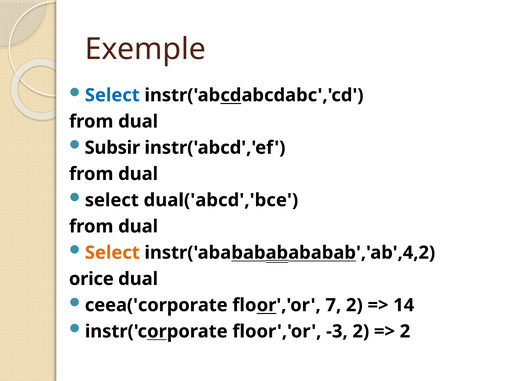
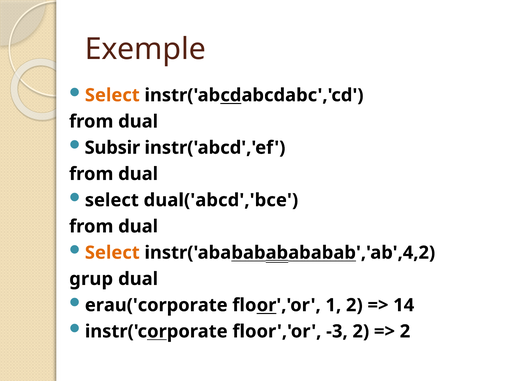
Select at (112, 95) colour: blue -> orange
orice: orice -> grup
ceea('corporate: ceea('corporate -> erau('corporate
7: 7 -> 1
